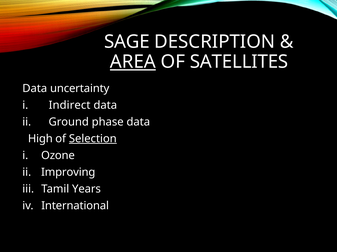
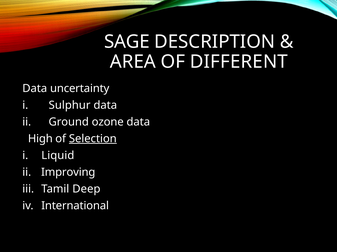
AREA underline: present -> none
SATELLITES: SATELLITES -> DIFFERENT
Indirect: Indirect -> Sulphur
phase: phase -> ozone
Ozone: Ozone -> Liquid
Years: Years -> Deep
